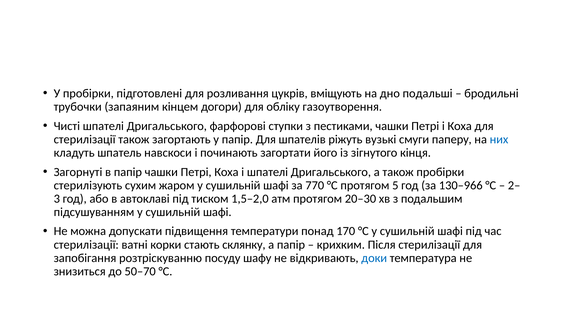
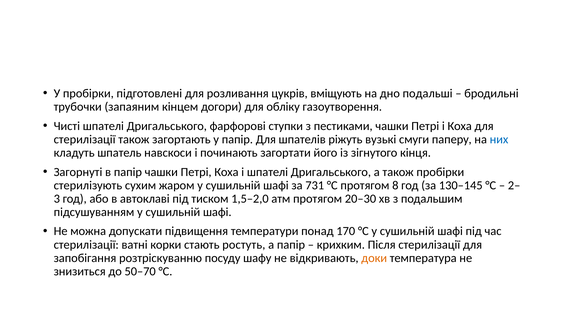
770: 770 -> 731
5: 5 -> 8
130–966: 130–966 -> 130–145
склянку: склянку -> ростуть
доки colour: blue -> orange
